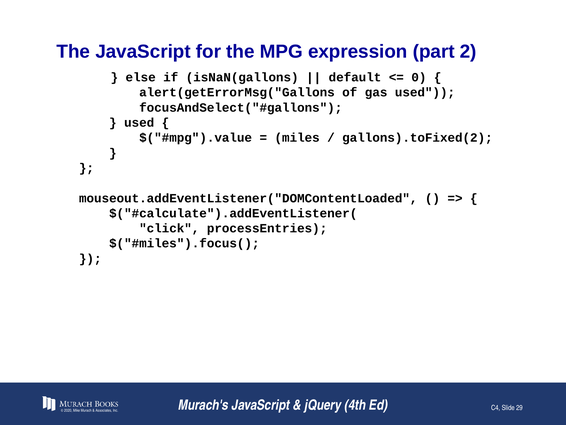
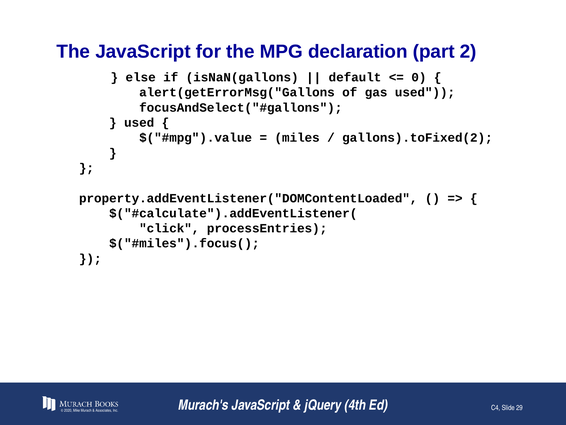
expression: expression -> declaration
mouseout.addEventListener("DOMContentLoaded: mouseout.addEventListener("DOMContentLoaded -> property.addEventListener("DOMContentLoaded
